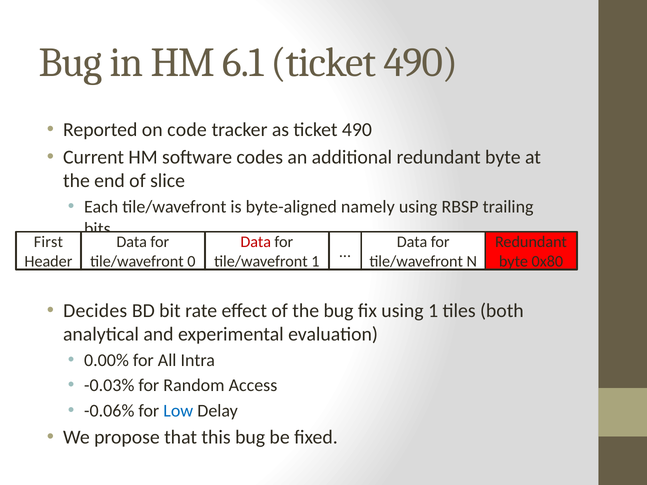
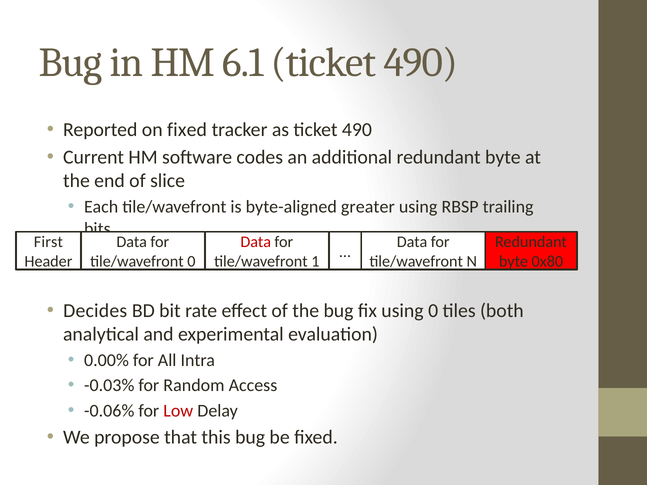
on code: code -> fixed
namely: namely -> greater
using 1: 1 -> 0
Low colour: blue -> red
